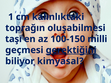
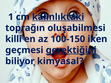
kalınlıktaki underline: none -> present
taşı: taşı -> killi
milli: milli -> iken
